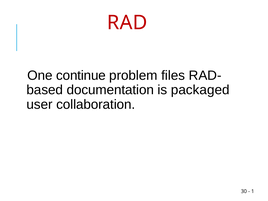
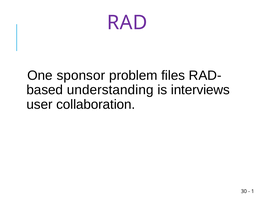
RAD colour: red -> purple
continue: continue -> sponsor
documentation: documentation -> understanding
packaged: packaged -> interviews
